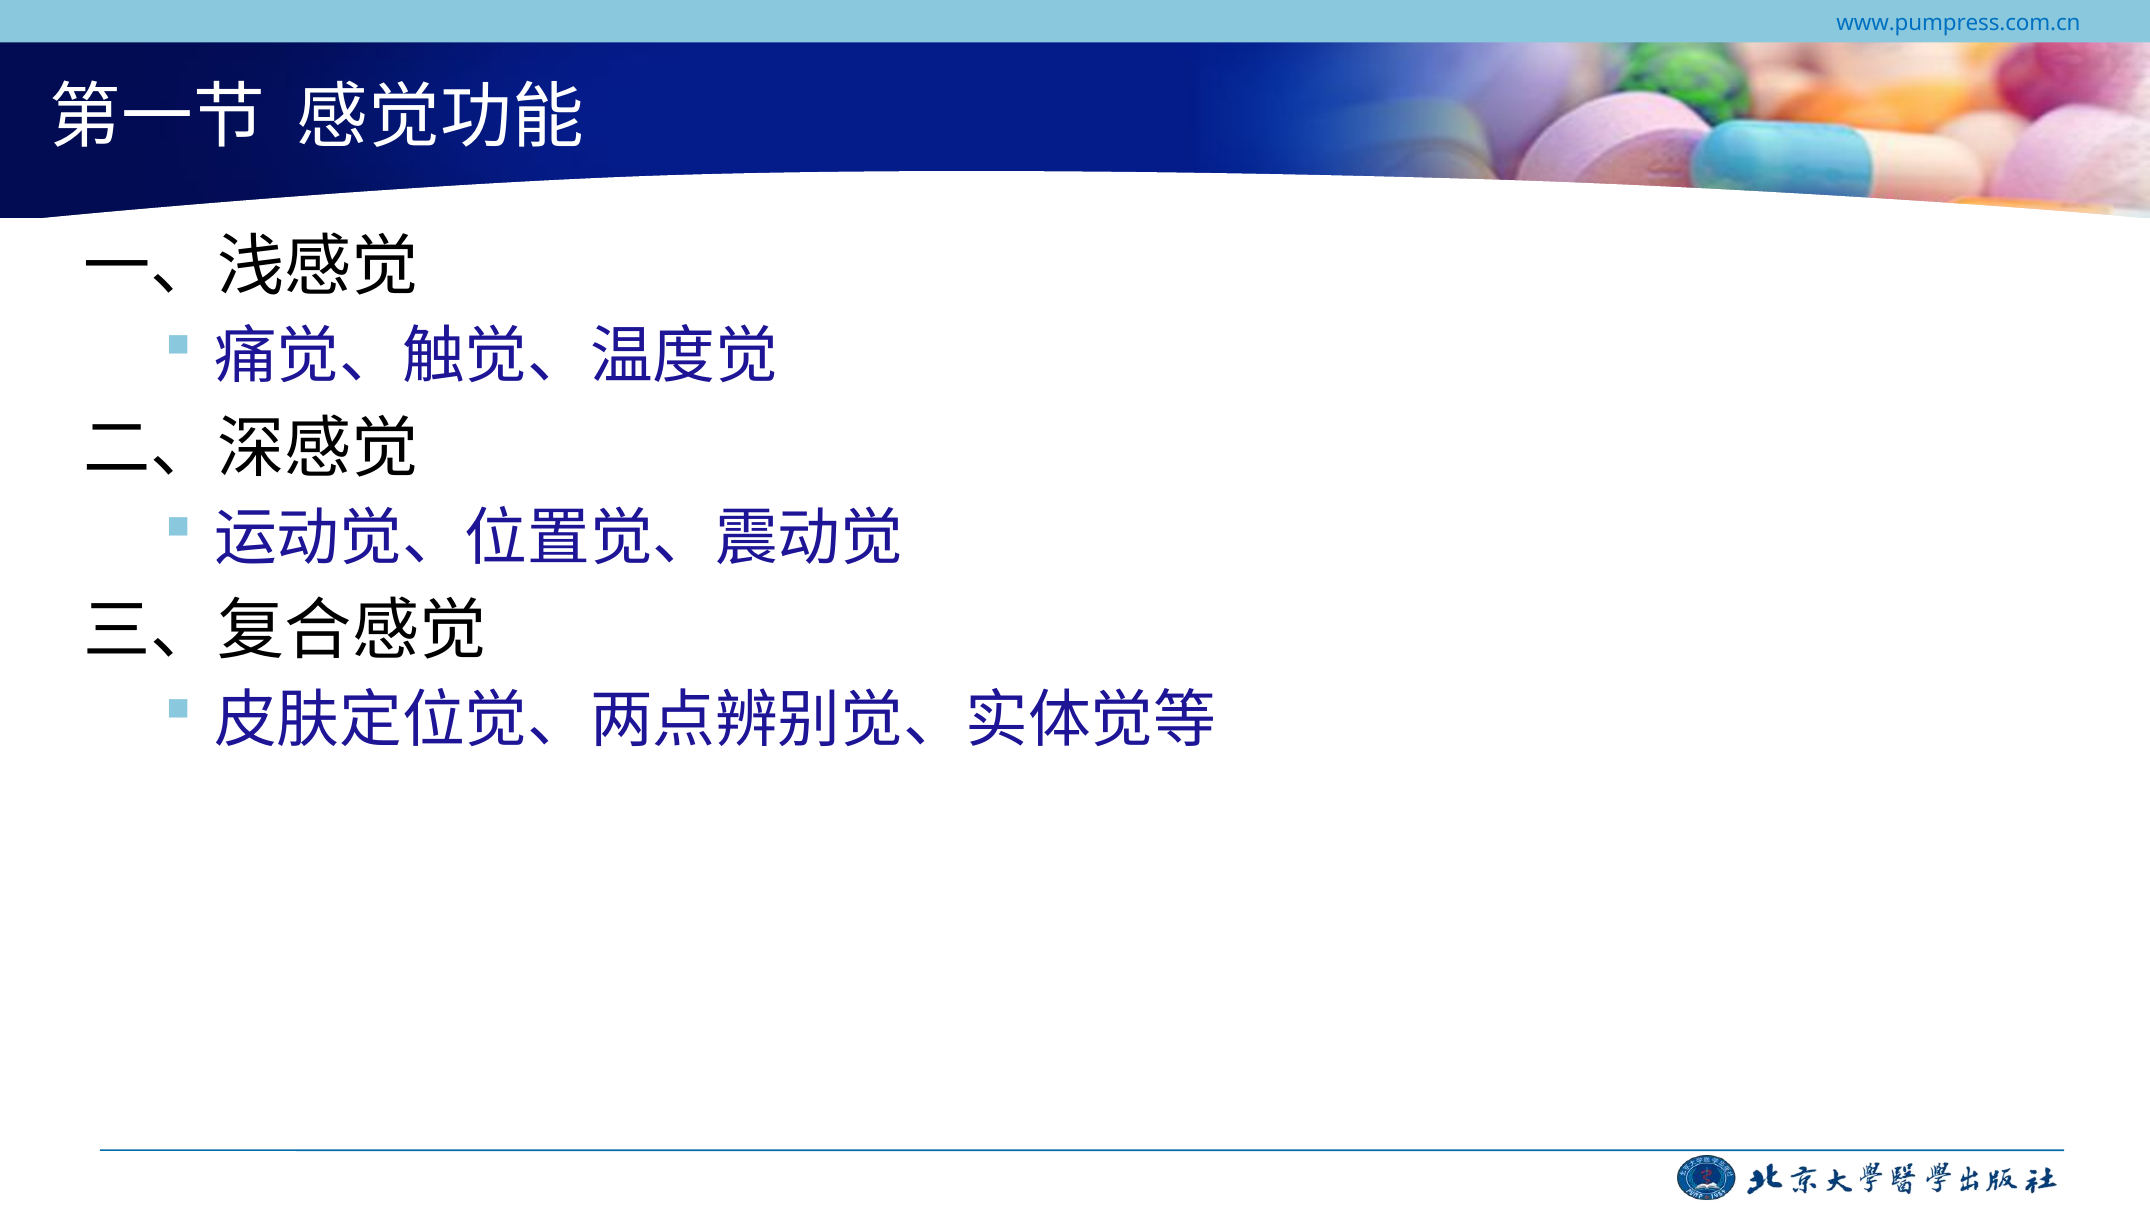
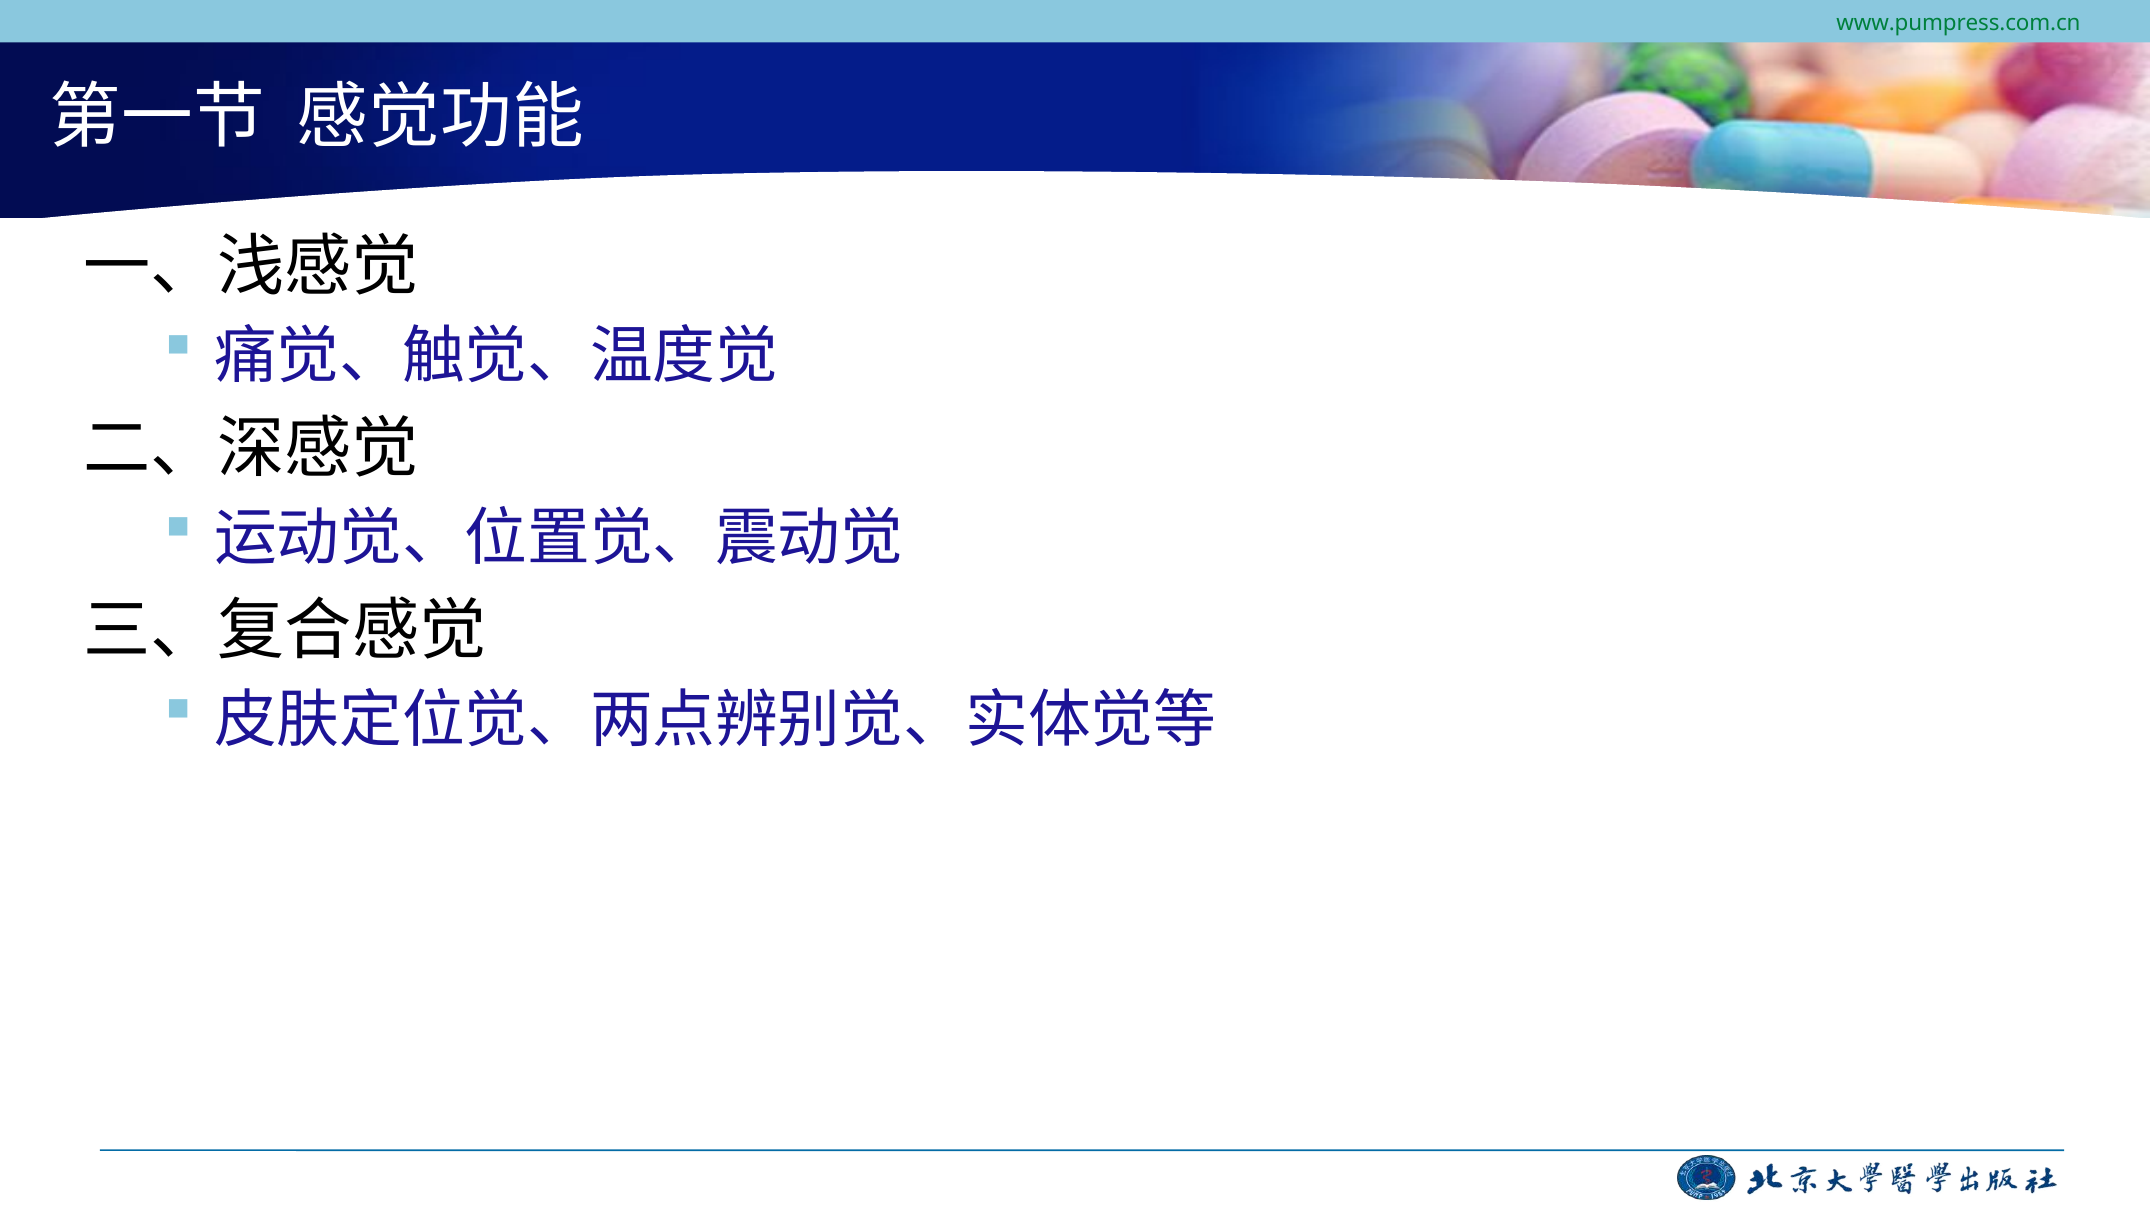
www.pumpress.com.cn colour: blue -> green
